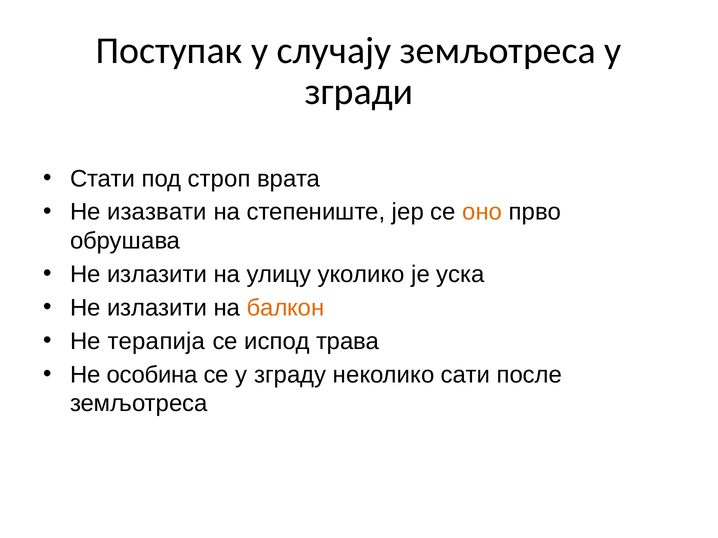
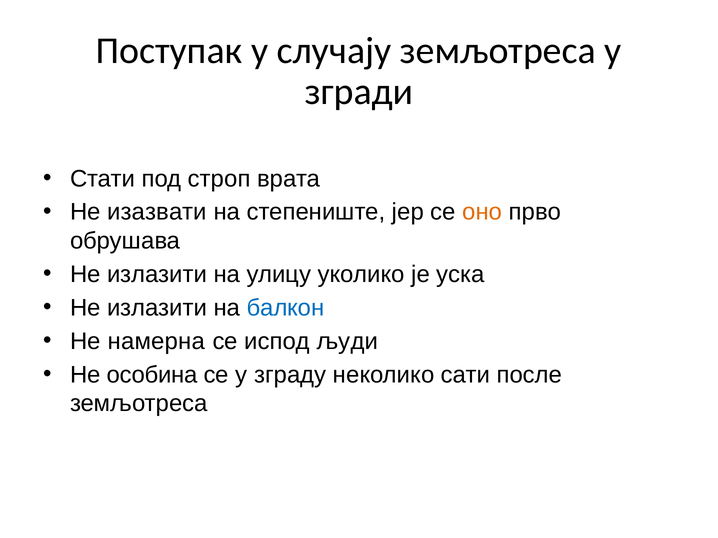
балкон colour: orange -> blue
терапија: терапија -> намерна
трава: трава -> људи
